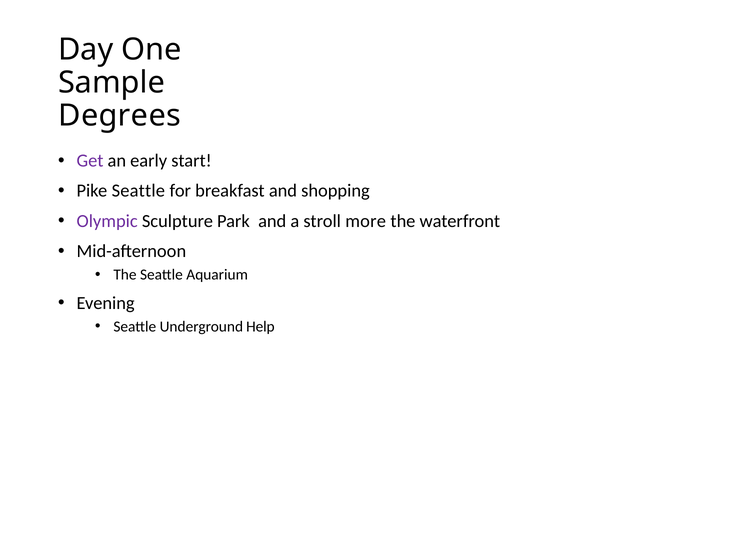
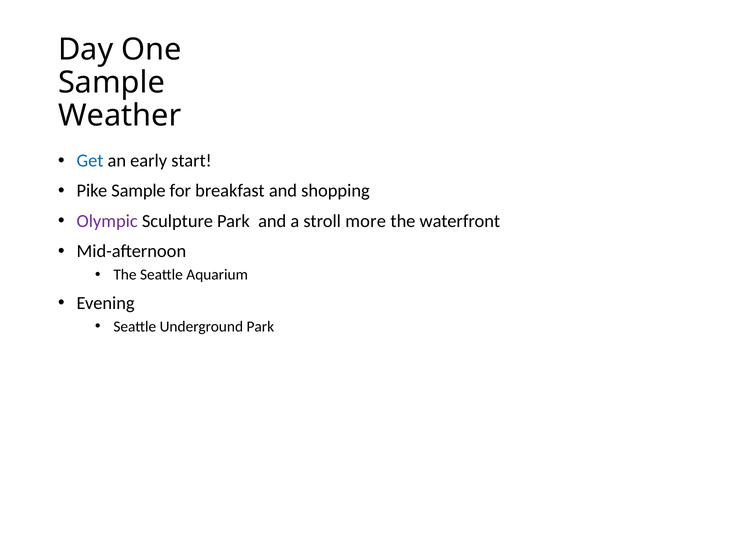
Degrees: Degrees -> Weather
Get colour: purple -> blue
Pike Seattle: Seattle -> Sample
Underground Help: Help -> Park
